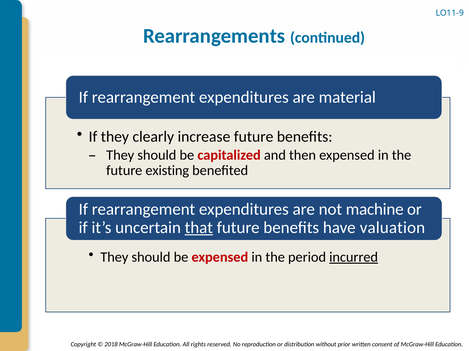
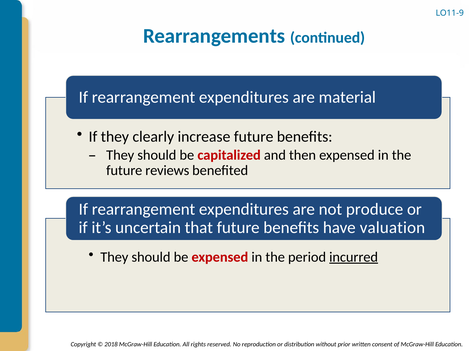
existing: existing -> reviews
machine: machine -> produce
that underline: present -> none
